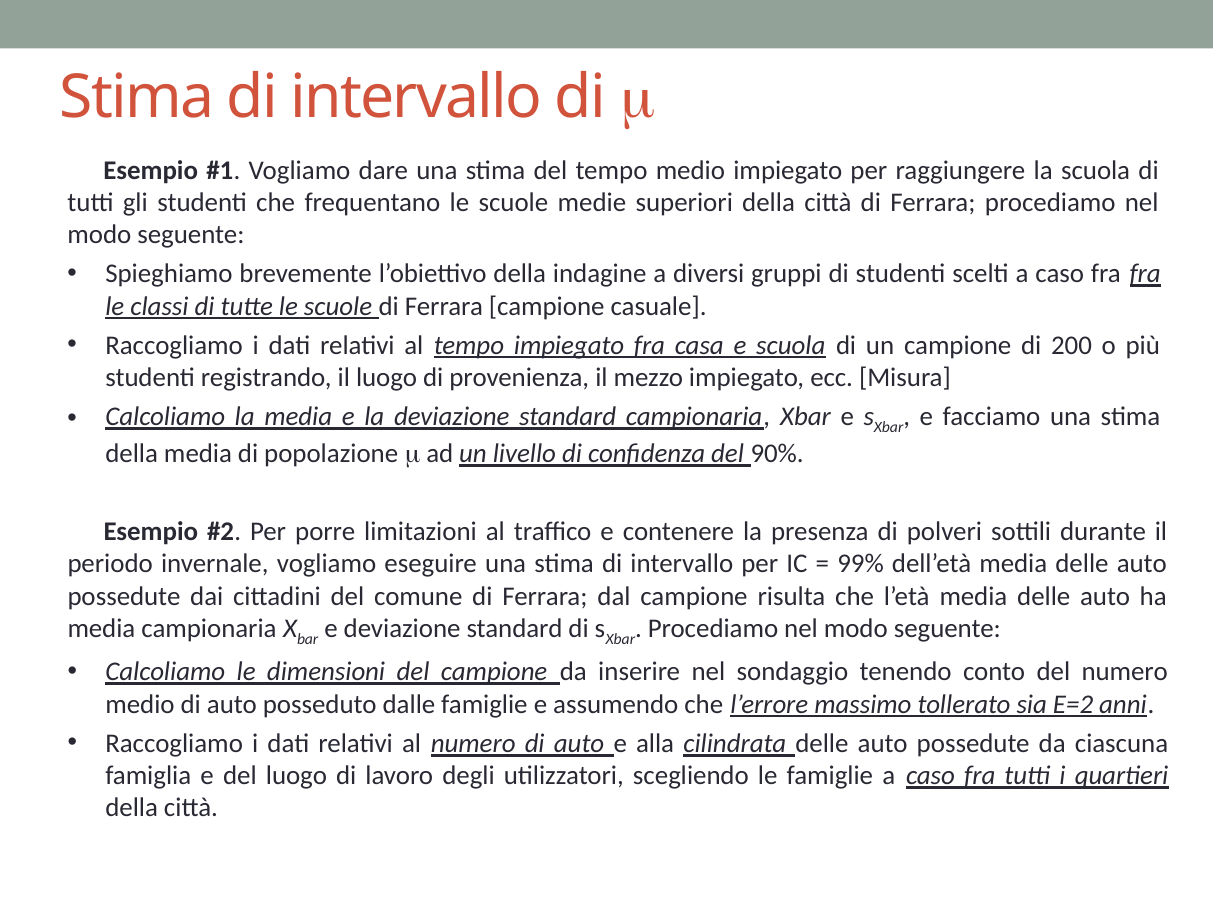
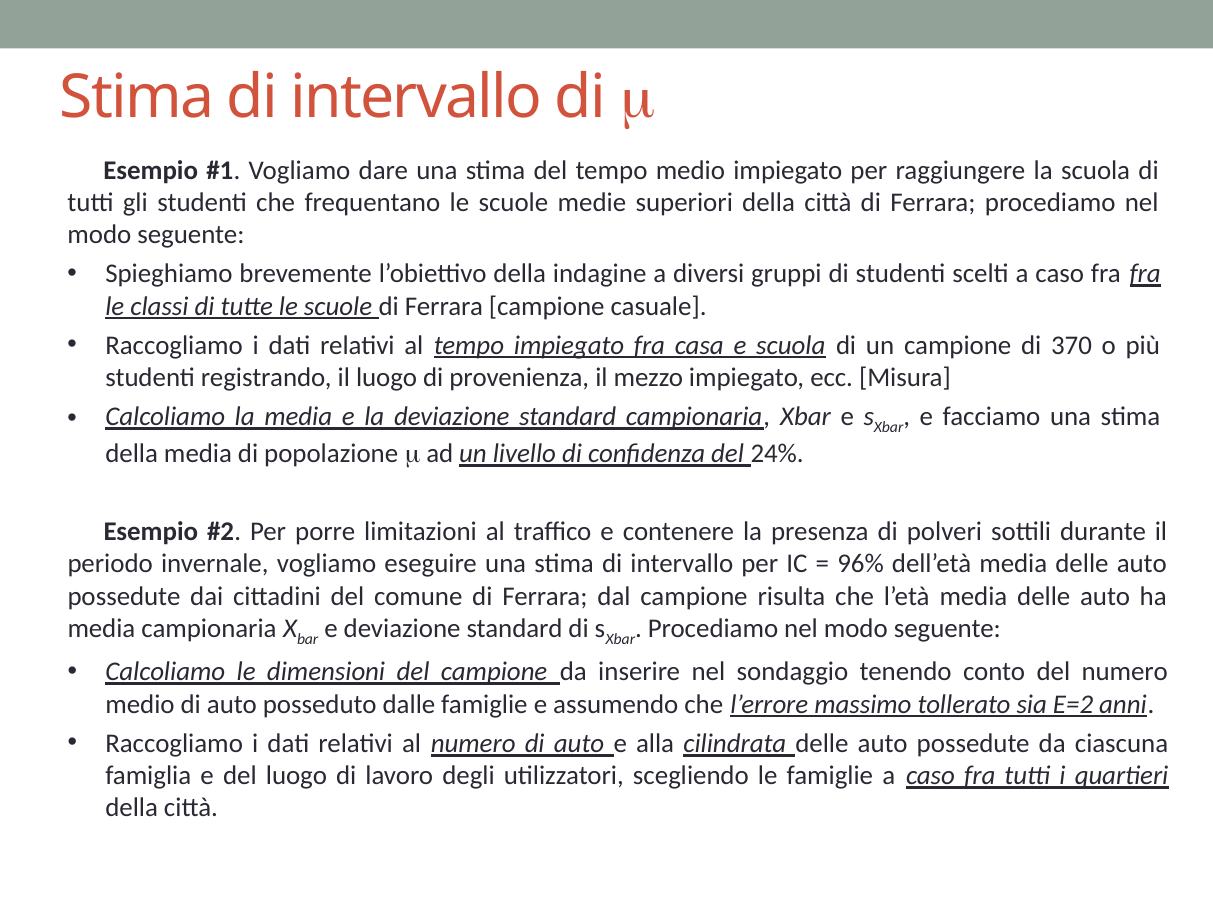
200: 200 -> 370
90%: 90% -> 24%
99%: 99% -> 96%
